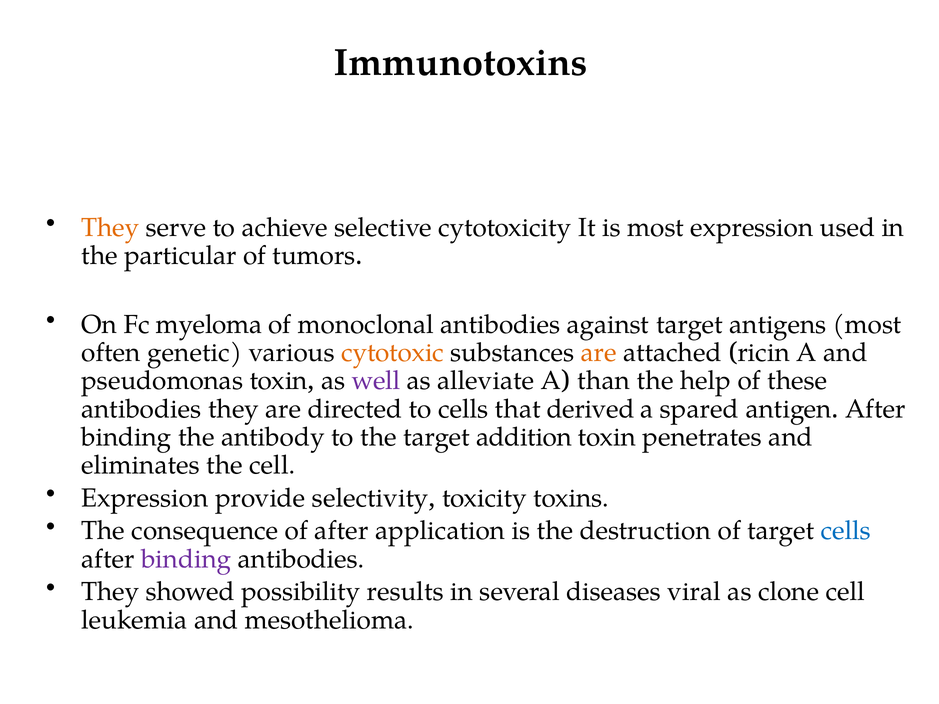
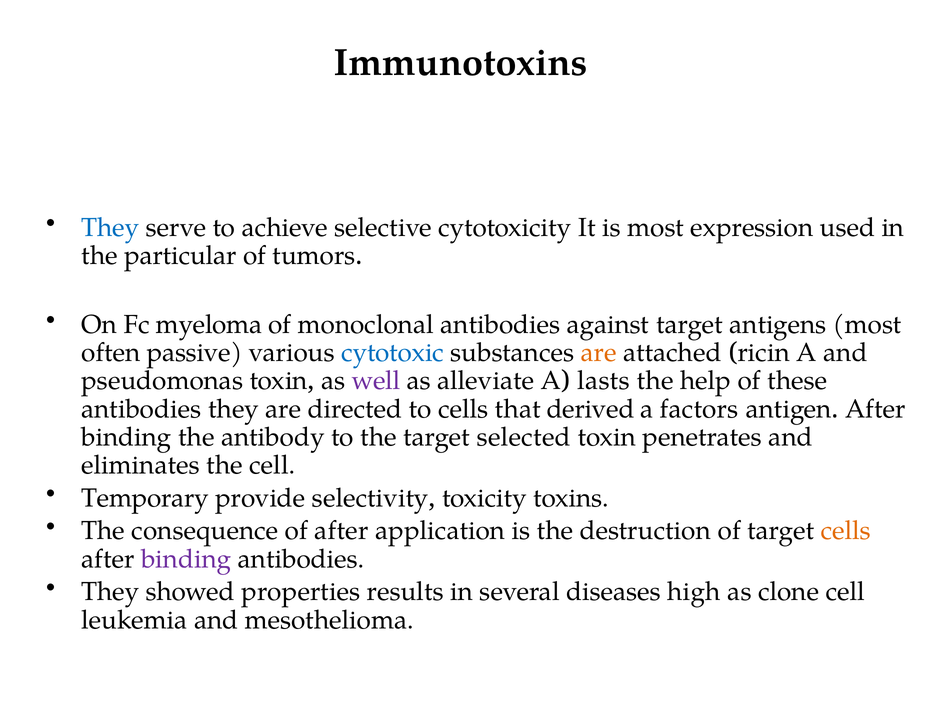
They at (110, 228) colour: orange -> blue
genetic: genetic -> passive
cytotoxic colour: orange -> blue
than: than -> lasts
spared: spared -> factors
addition: addition -> selected
Expression at (145, 498): Expression -> Temporary
cells at (846, 531) colour: blue -> orange
possibility: possibility -> properties
viral: viral -> high
